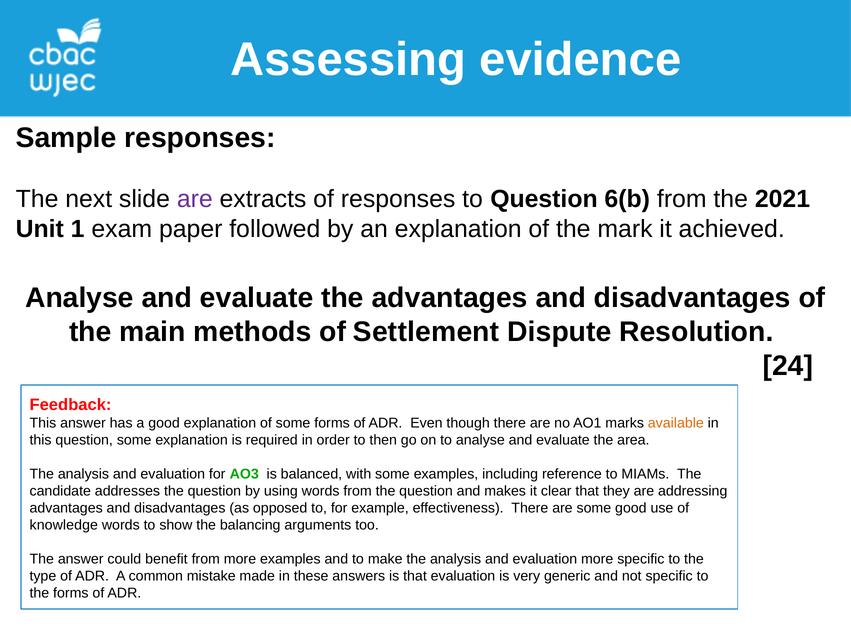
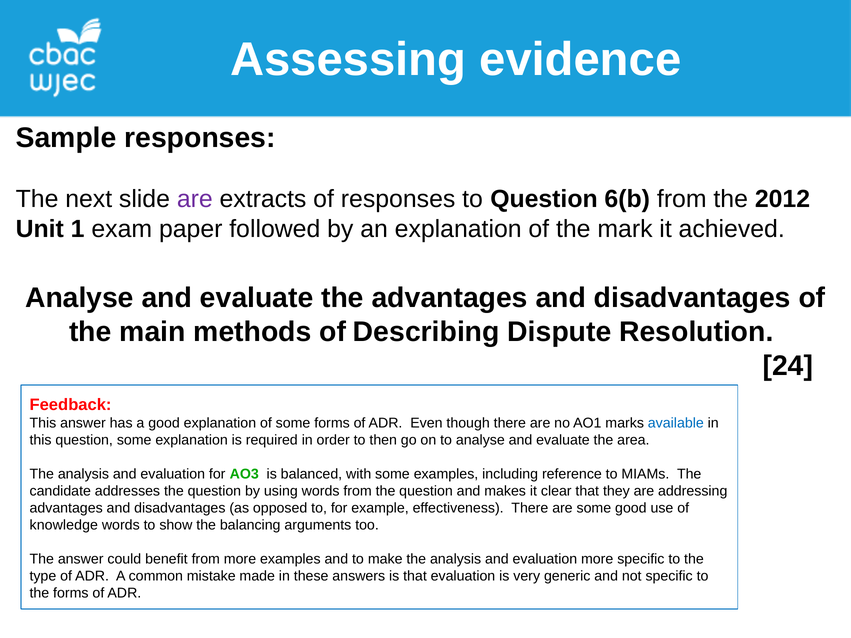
2021: 2021 -> 2012
Settlement: Settlement -> Describing
available colour: orange -> blue
